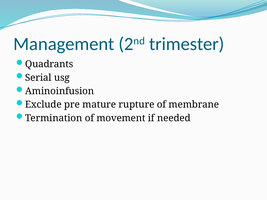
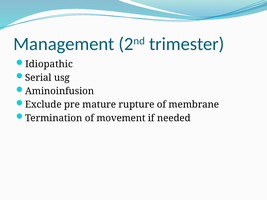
Quadrants: Quadrants -> Idiopathic
